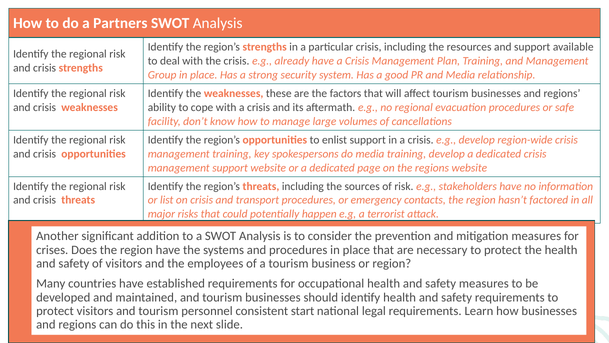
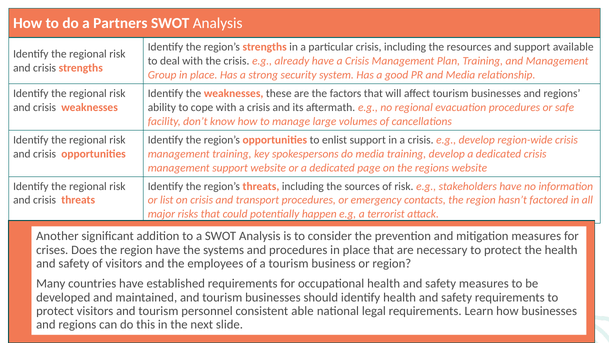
start: start -> able
